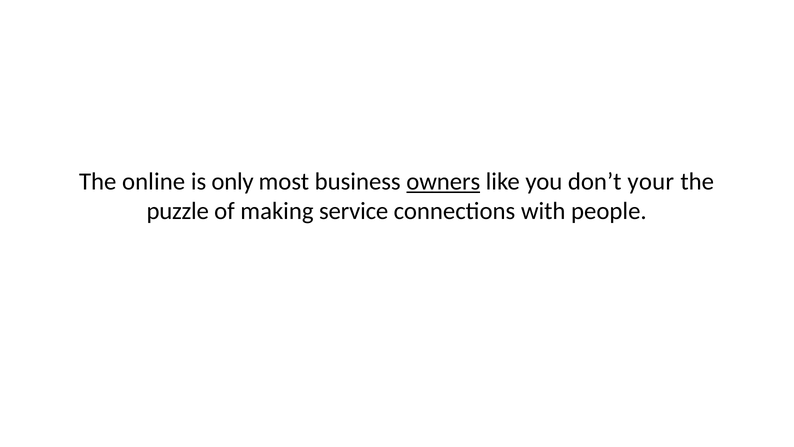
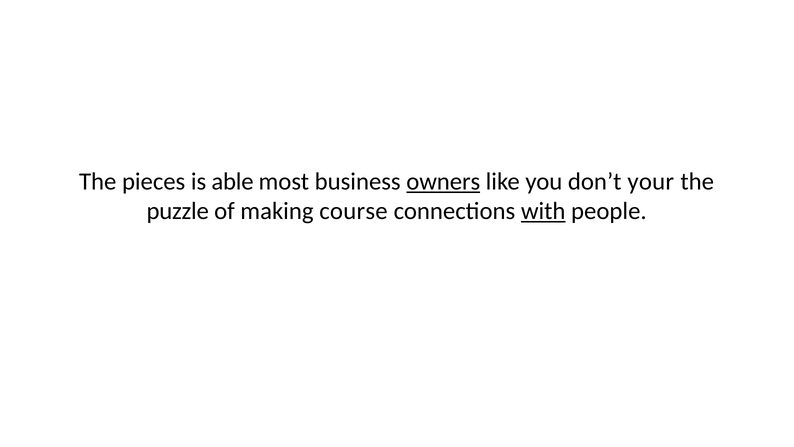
online: online -> pieces
only: only -> able
service: service -> course
with underline: none -> present
